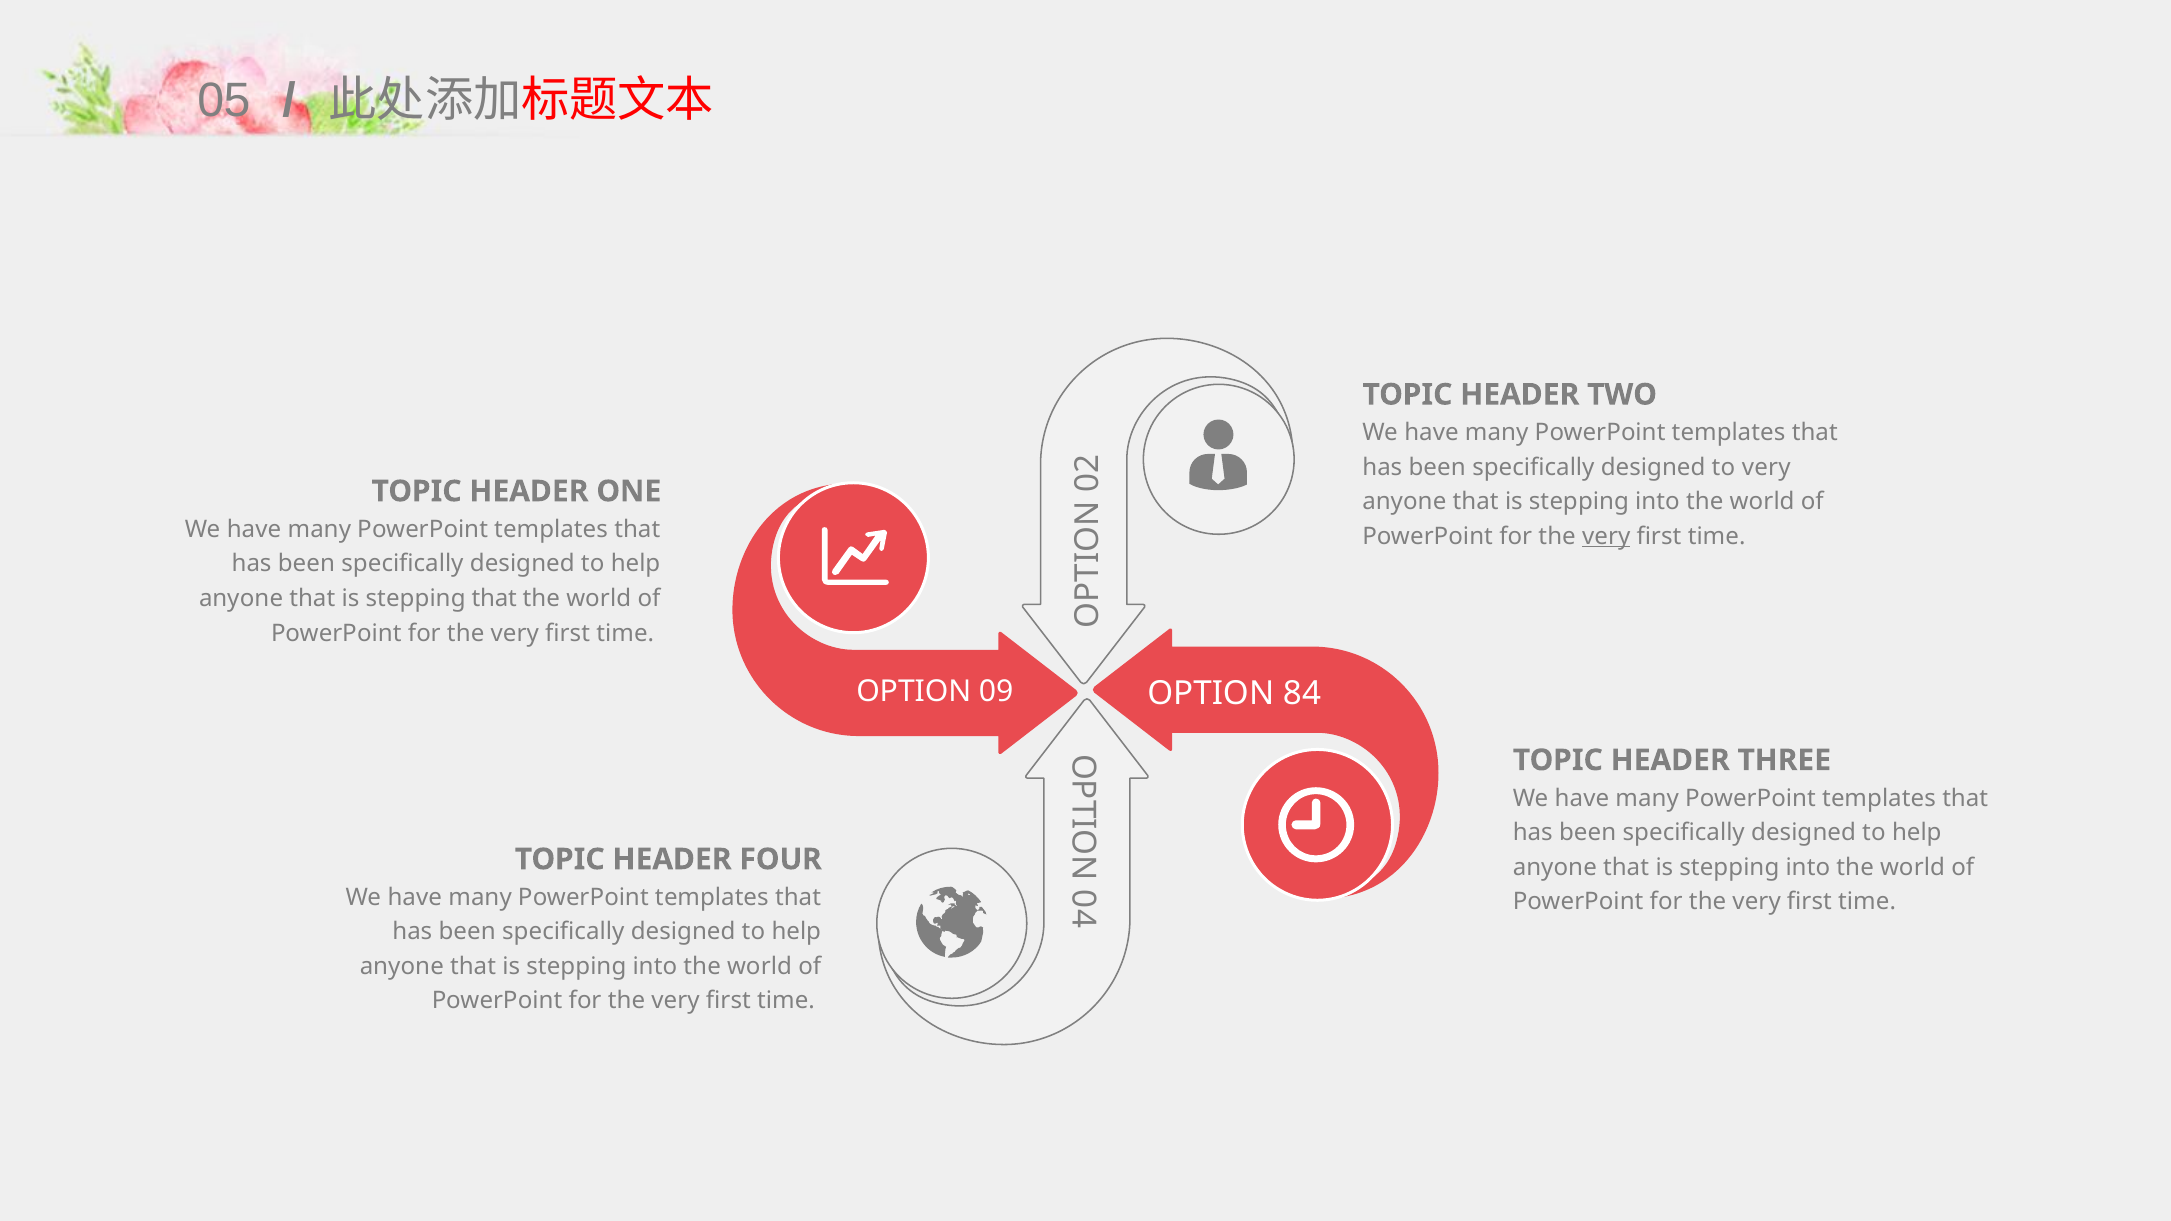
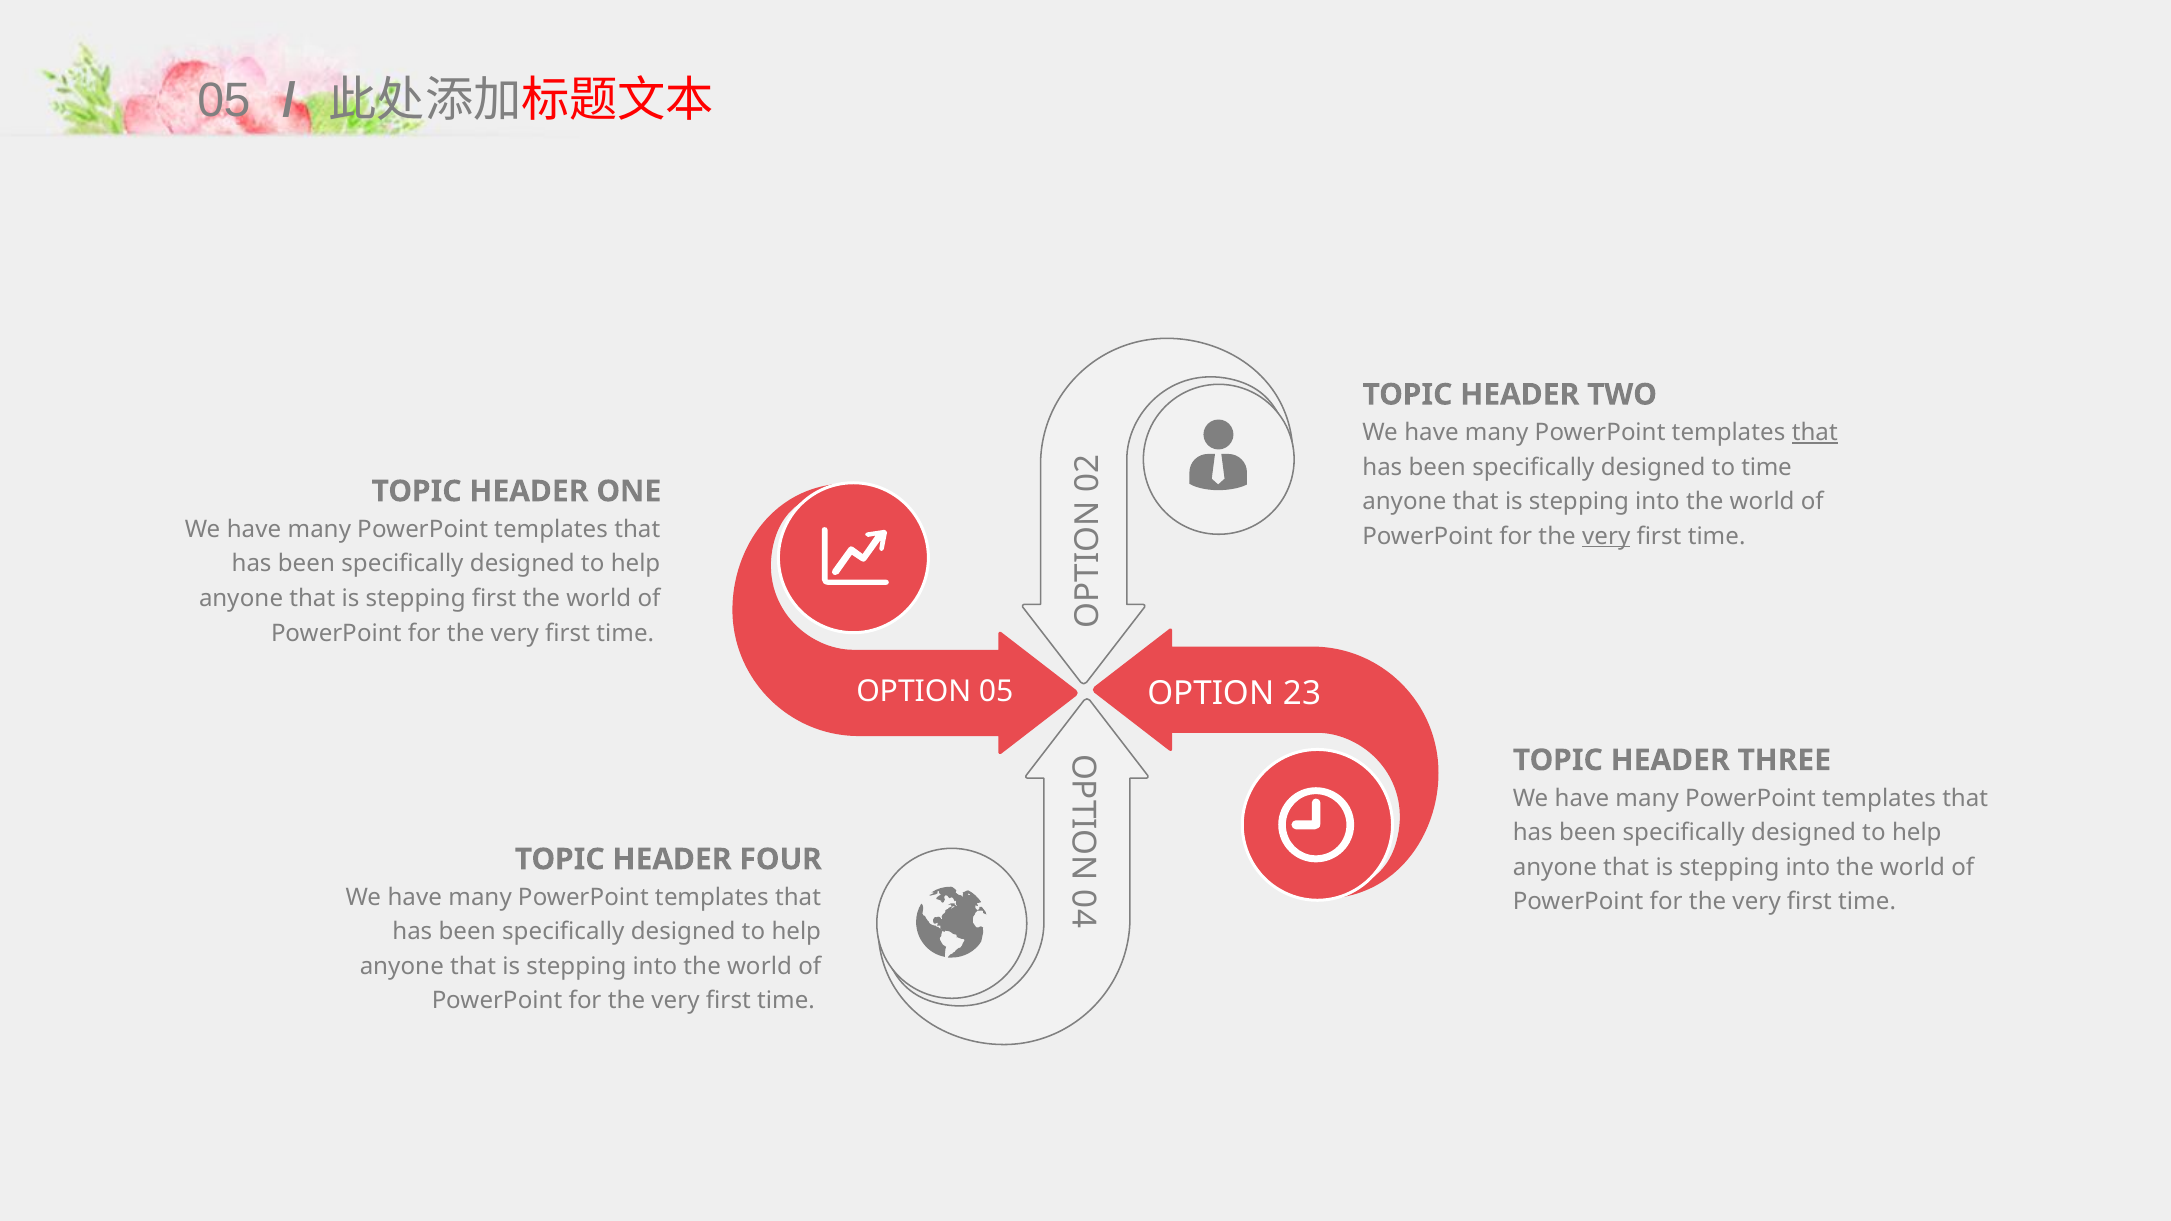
that at (1815, 433) underline: none -> present
to very: very -> time
stepping that: that -> first
OPTION 09: 09 -> 05
84: 84 -> 23
